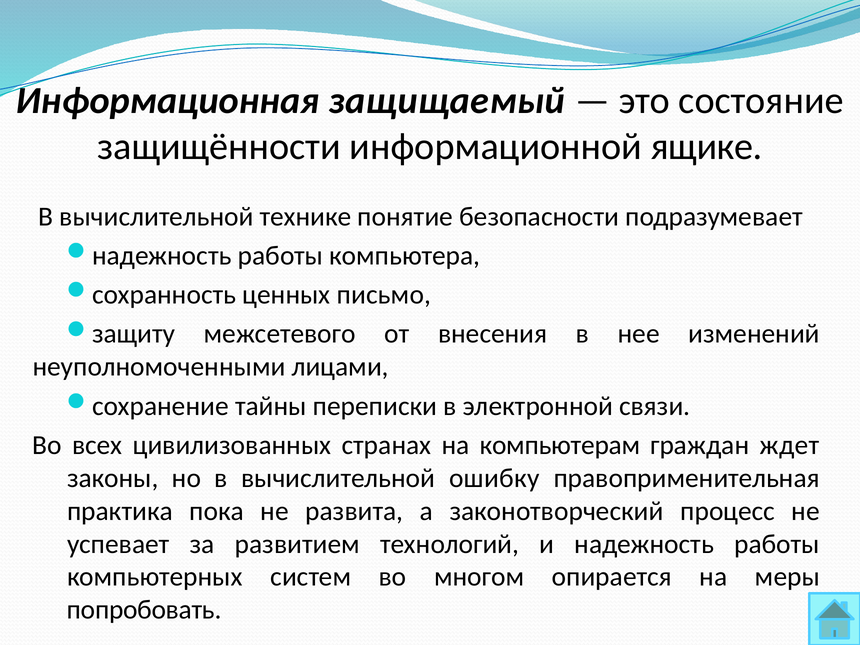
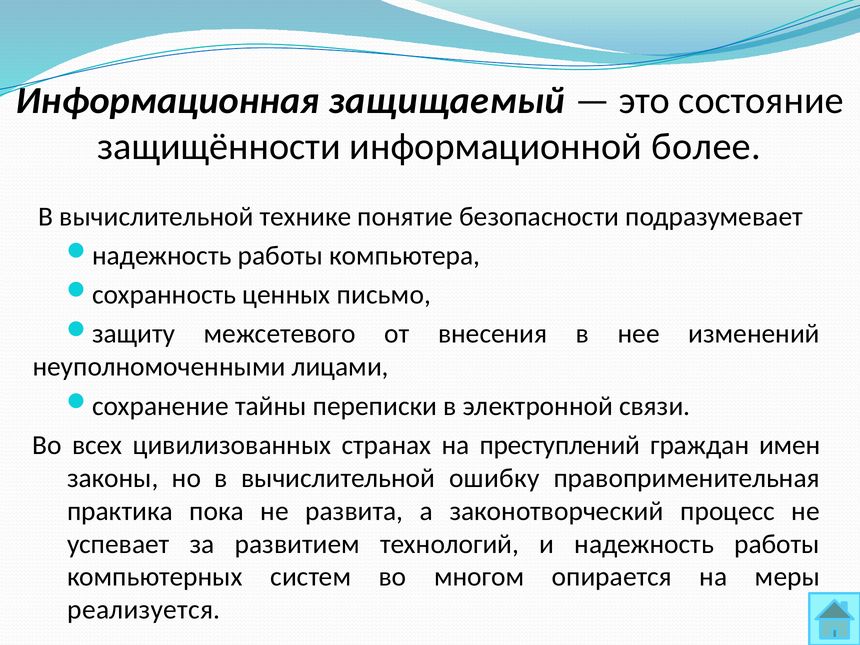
ящике: ящике -> более
компьютерам: компьютерам -> преступлений
ждет: ждет -> имен
попробовать: попробовать -> реализуется
